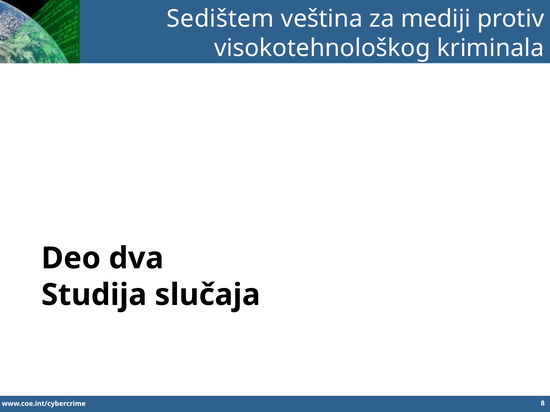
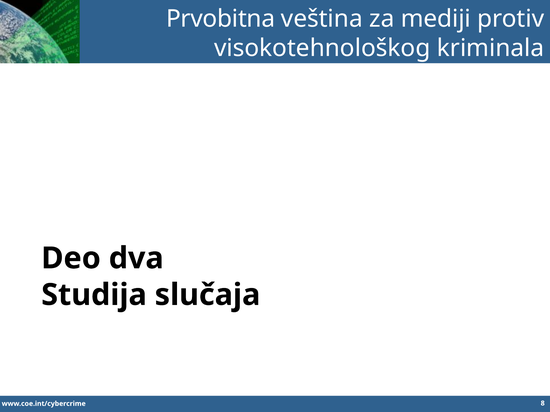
Sedištem: Sedištem -> Prvobitna
